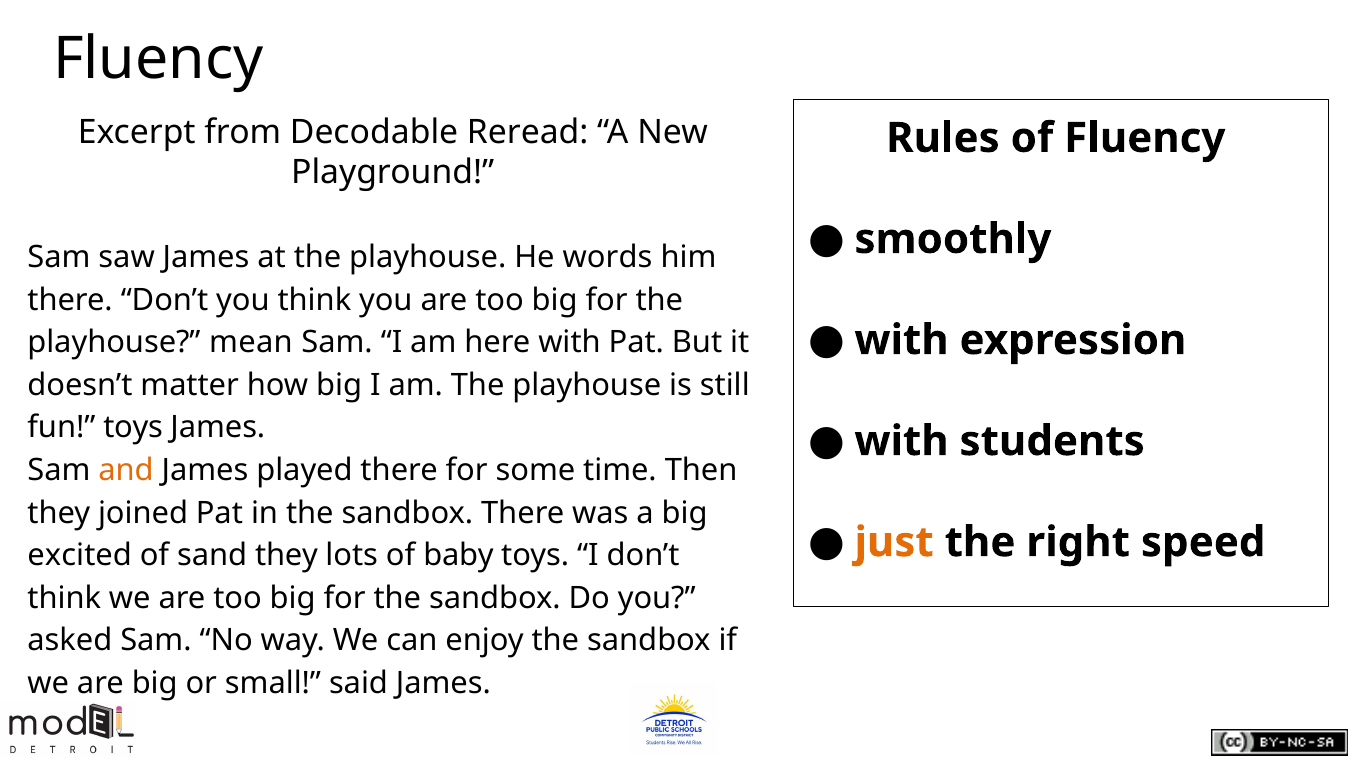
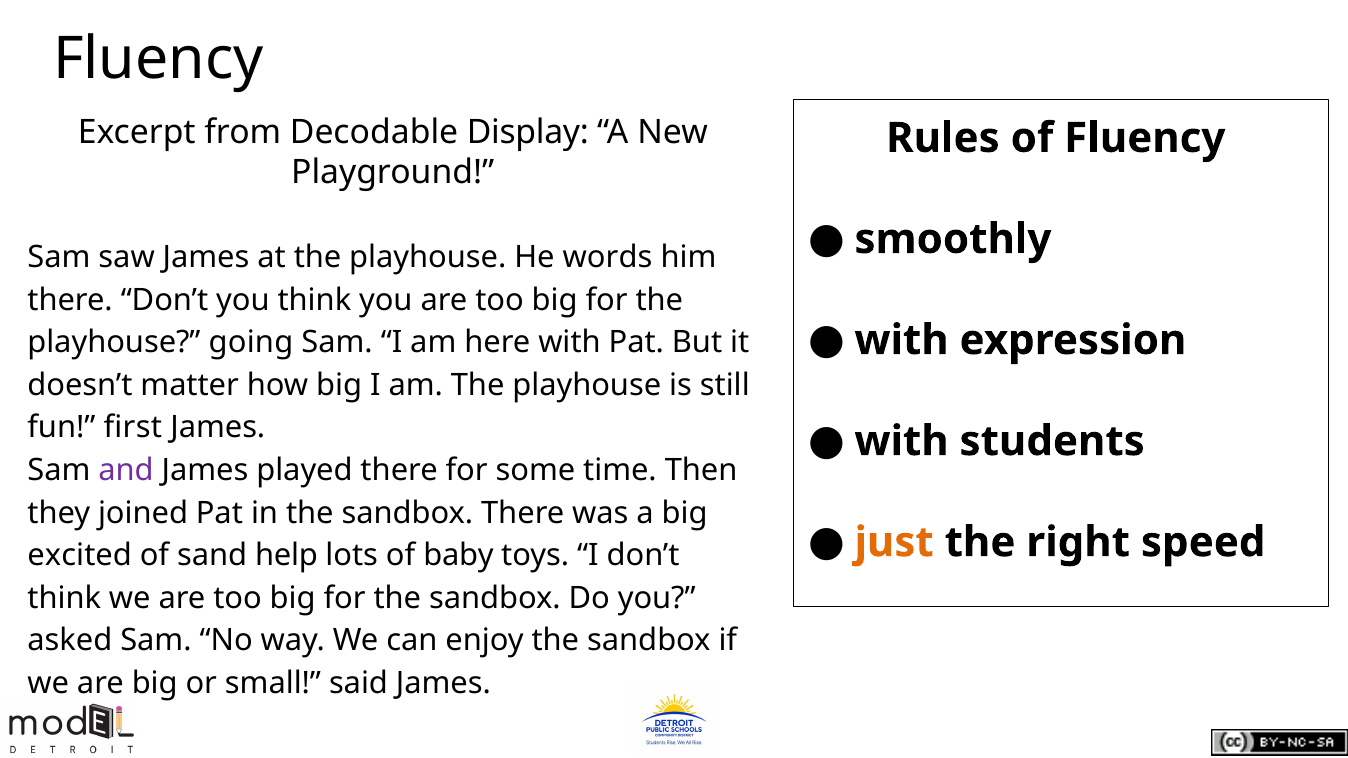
Reread: Reread -> Display
mean: mean -> going
fun toys: toys -> first
and colour: orange -> purple
sand they: they -> help
